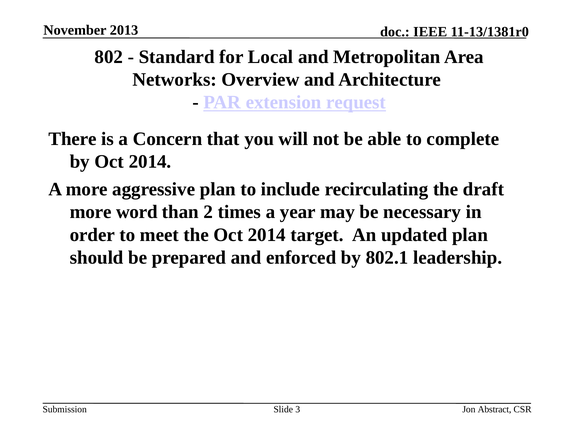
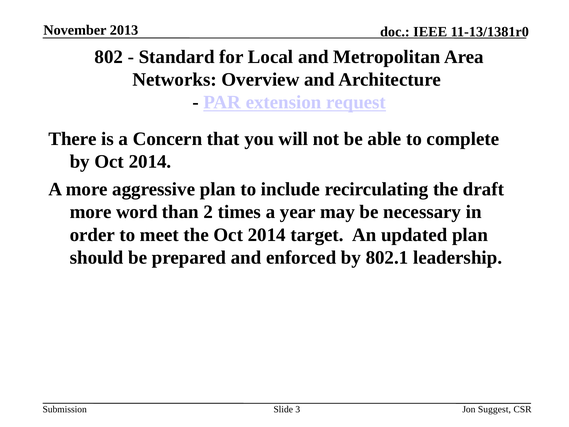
Abstract: Abstract -> Suggest
